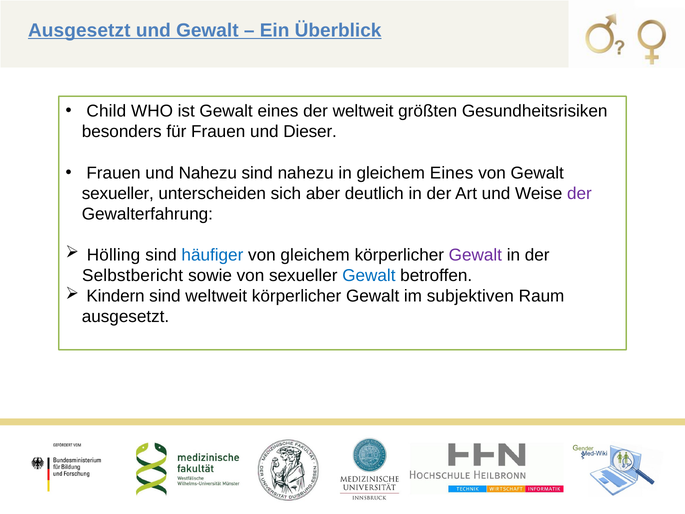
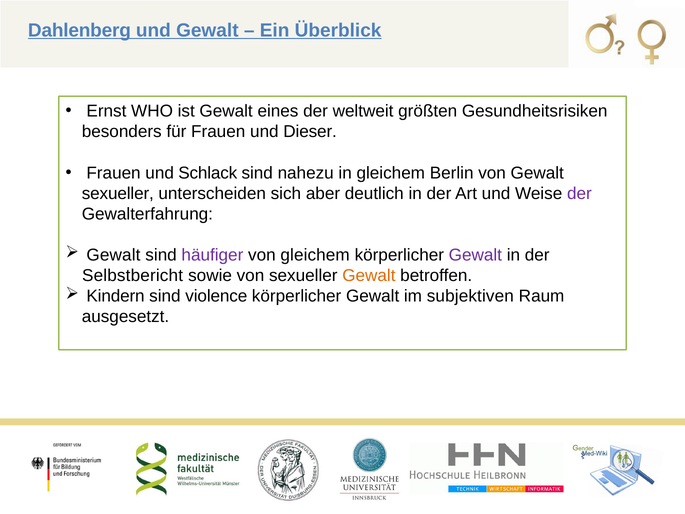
Ausgesetzt at (79, 30): Ausgesetzt -> Dahlenberg
Child: Child -> Ernst
und Nahezu: Nahezu -> Schlack
gleichem Eines: Eines -> Berlin
Hölling at (113, 255): Hölling -> Gewalt
häufiger colour: blue -> purple
Gewalt at (369, 276) colour: blue -> orange
sind weltweit: weltweit -> violence
